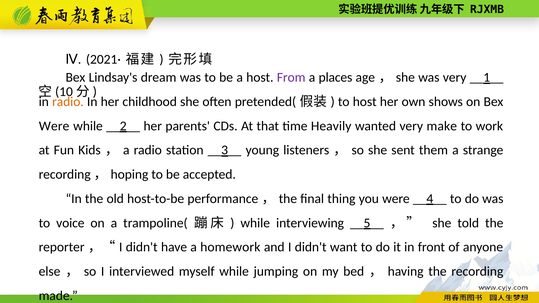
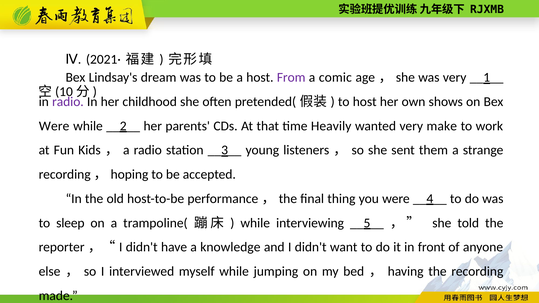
places: places -> comic
radio at (68, 102) colour: orange -> purple
voice: voice -> sleep
homework: homework -> knowledge
